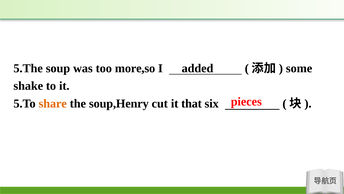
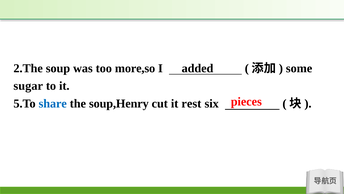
5.The: 5.The -> 2.The
shake: shake -> sugar
share colour: orange -> blue
that: that -> rest
